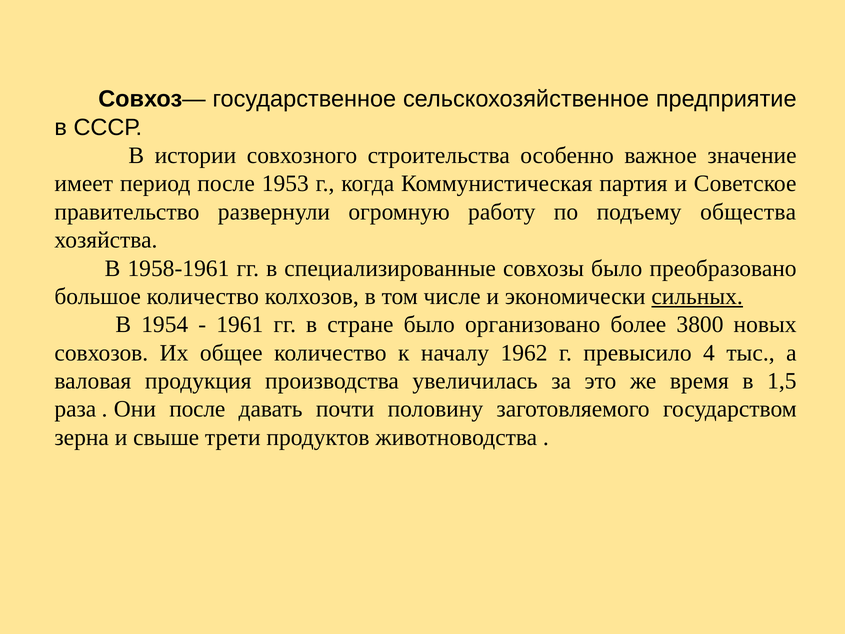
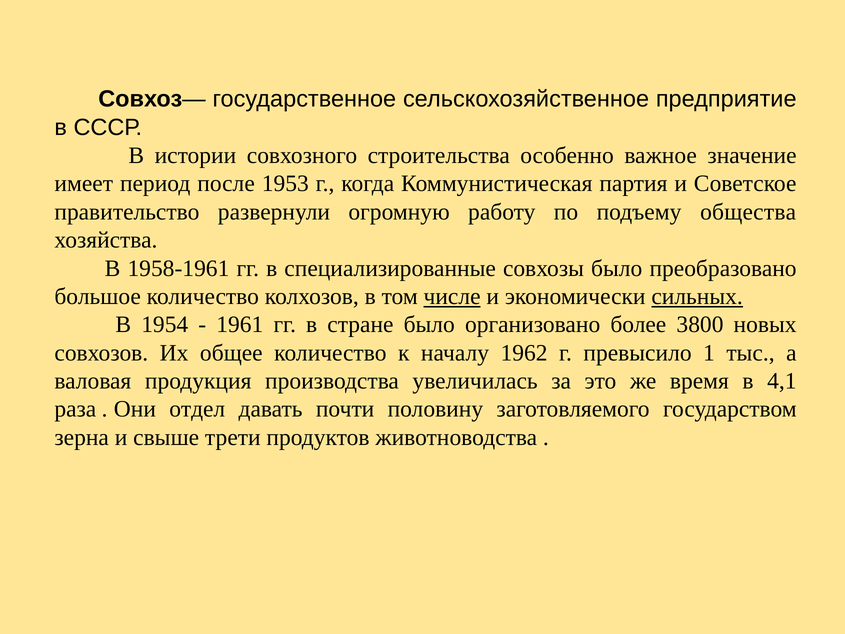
числе underline: none -> present
4: 4 -> 1
1,5: 1,5 -> 4,1
Они после: после -> отдел
